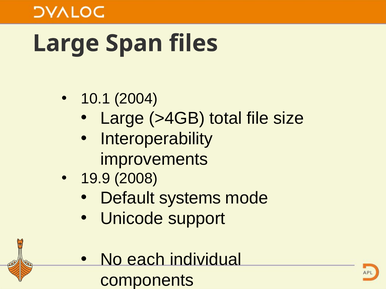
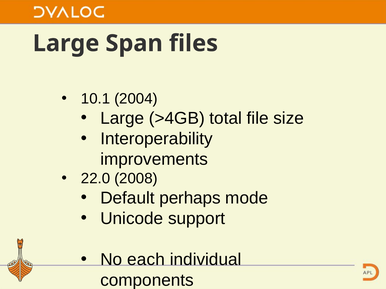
19.9: 19.9 -> 22.0
systems: systems -> perhaps
